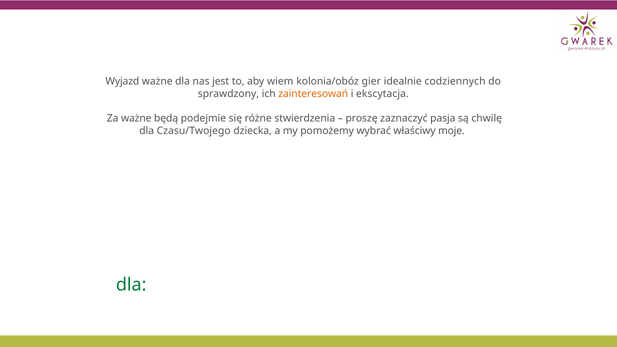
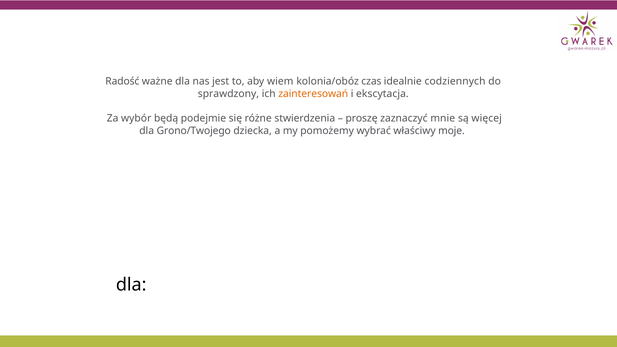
Wyjazd: Wyjazd -> Radość
gier: gier -> czas
Za ważne: ważne -> wybór
pasja: pasja -> mnie
chwilę: chwilę -> więcej
Czasu/Twojego: Czasu/Twojego -> Grono/Twojego
dla at (131, 285) colour: green -> black
